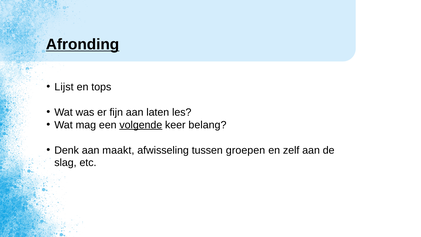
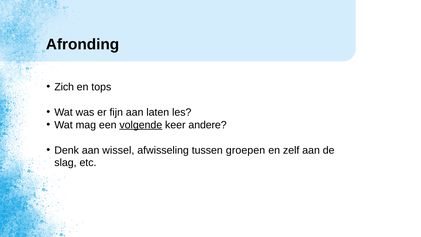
Afronding underline: present -> none
Lijst: Lijst -> Zich
belang: belang -> andere
maakt: maakt -> wissel
